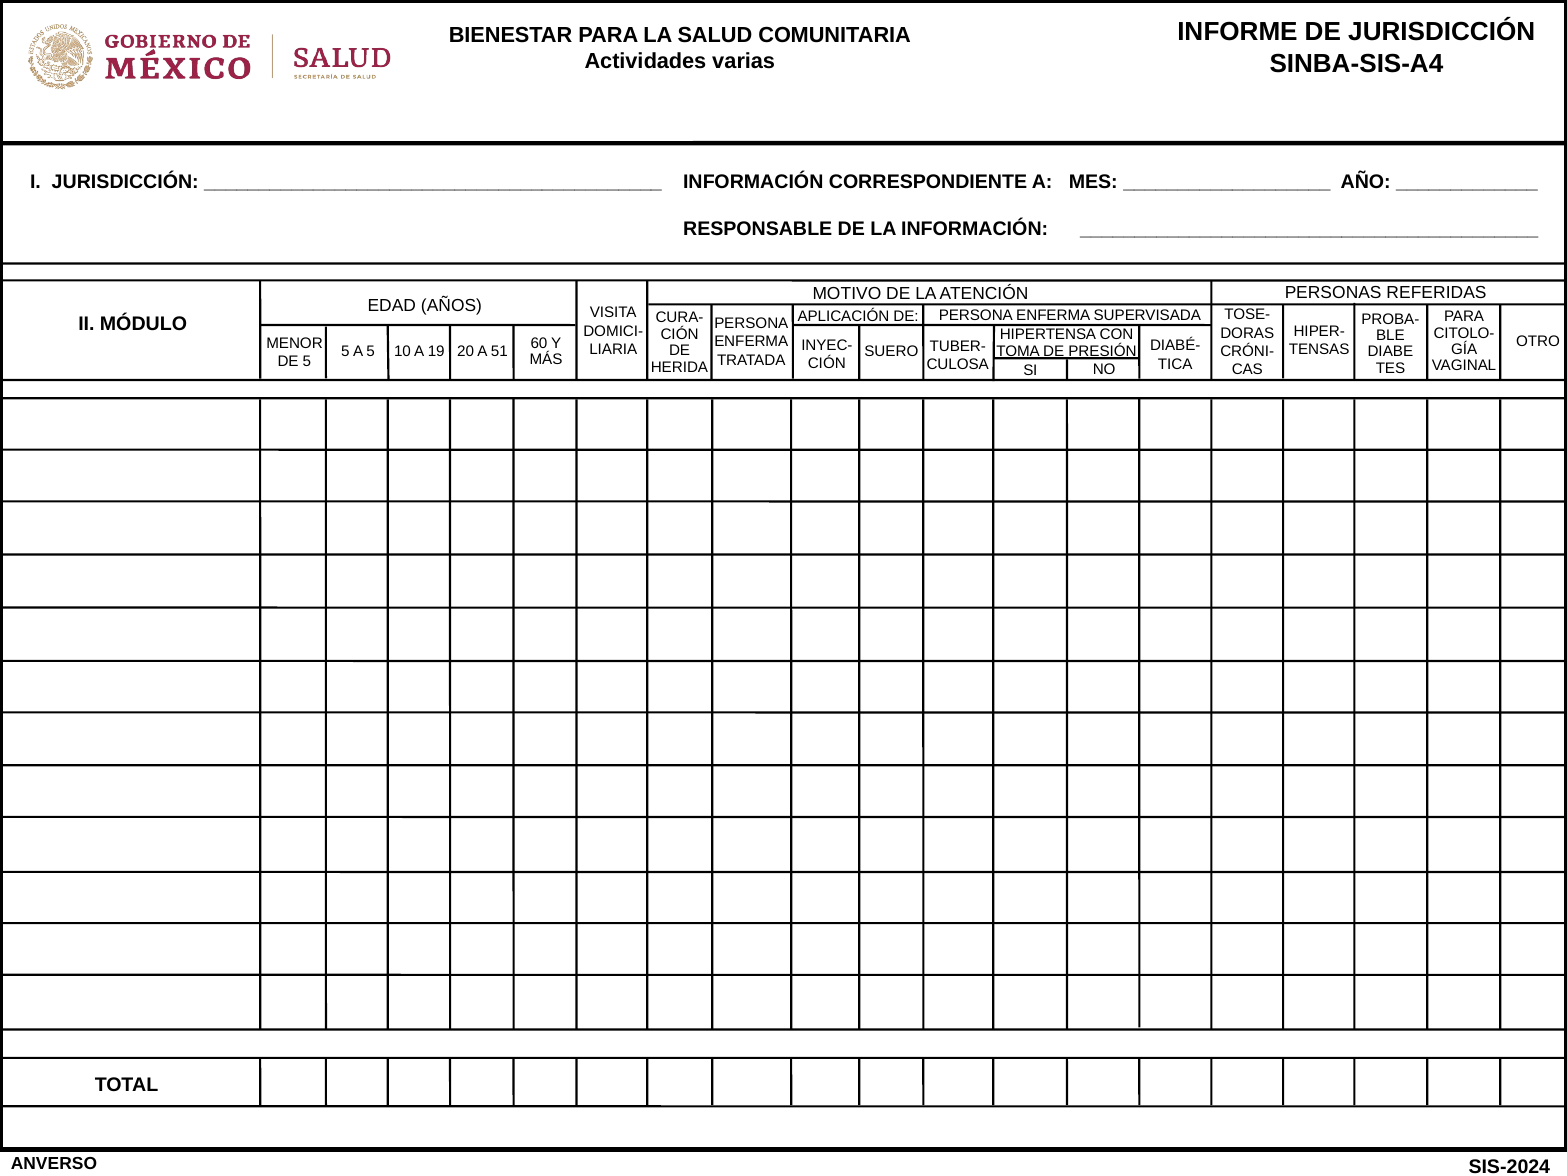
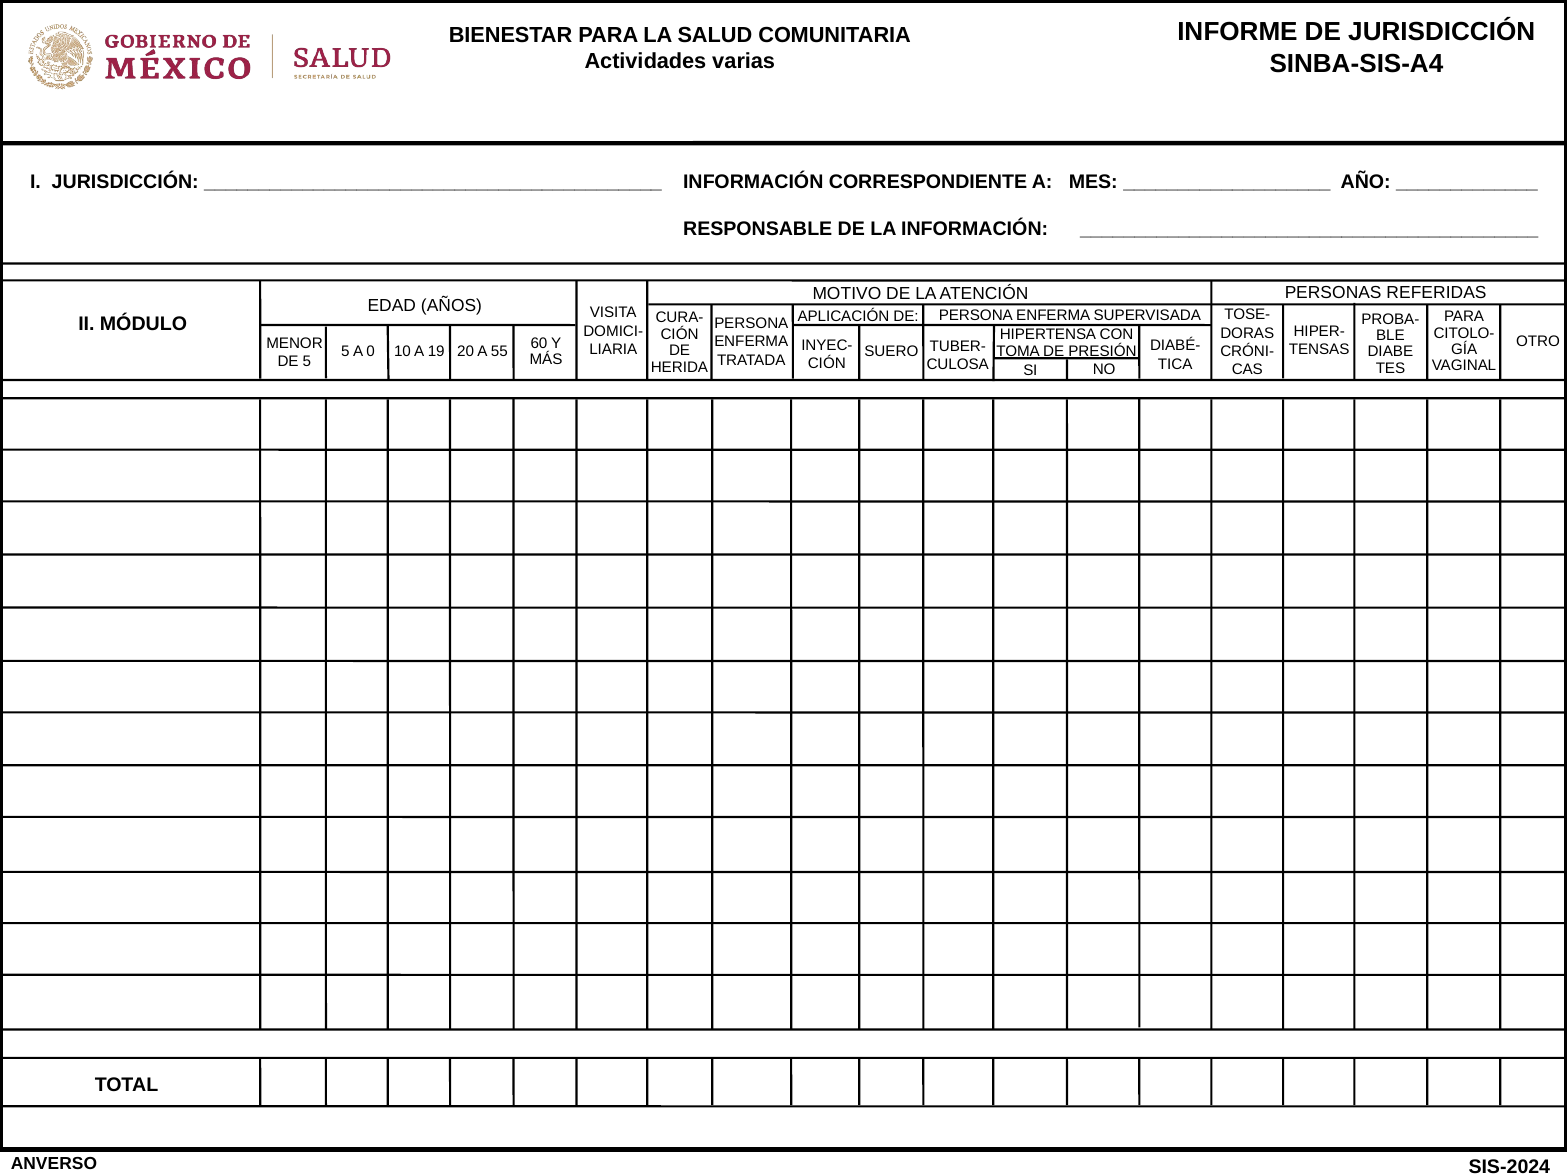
51: 51 -> 55
A 5: 5 -> 0
